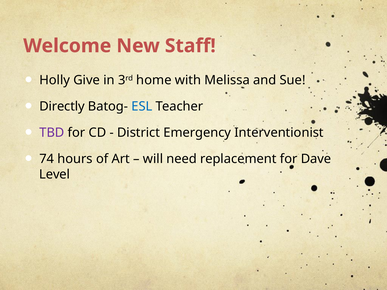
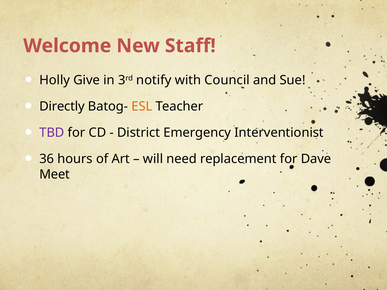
home: home -> notify
Melissa: Melissa -> Council
ESL colour: blue -> orange
74: 74 -> 36
Level: Level -> Meet
